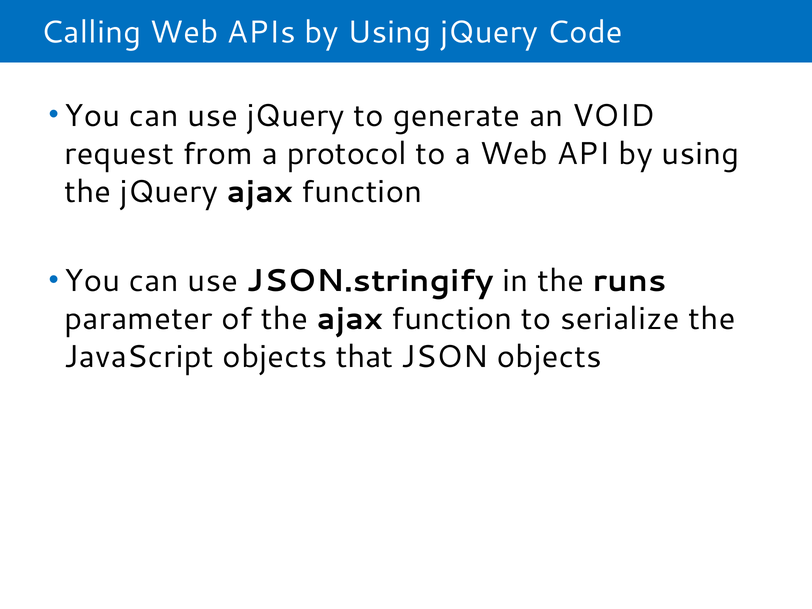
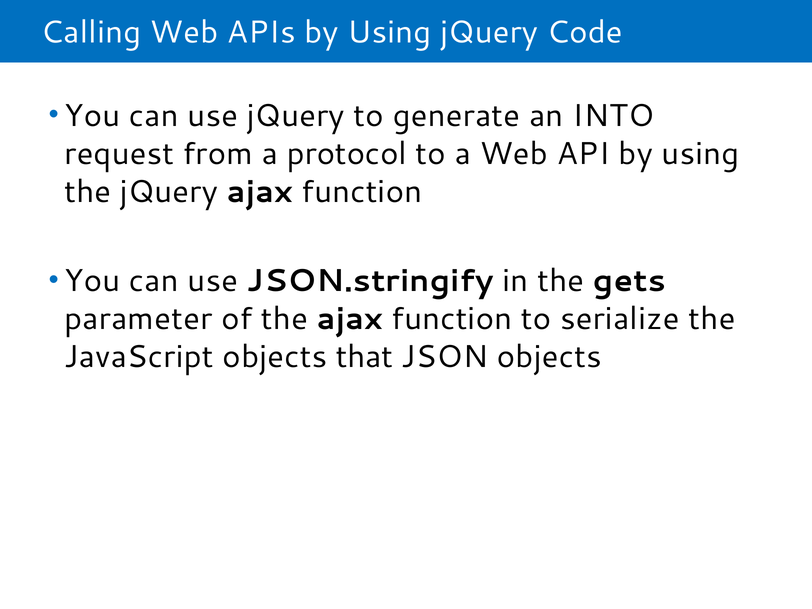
VOID: VOID -> INTO
runs: runs -> gets
